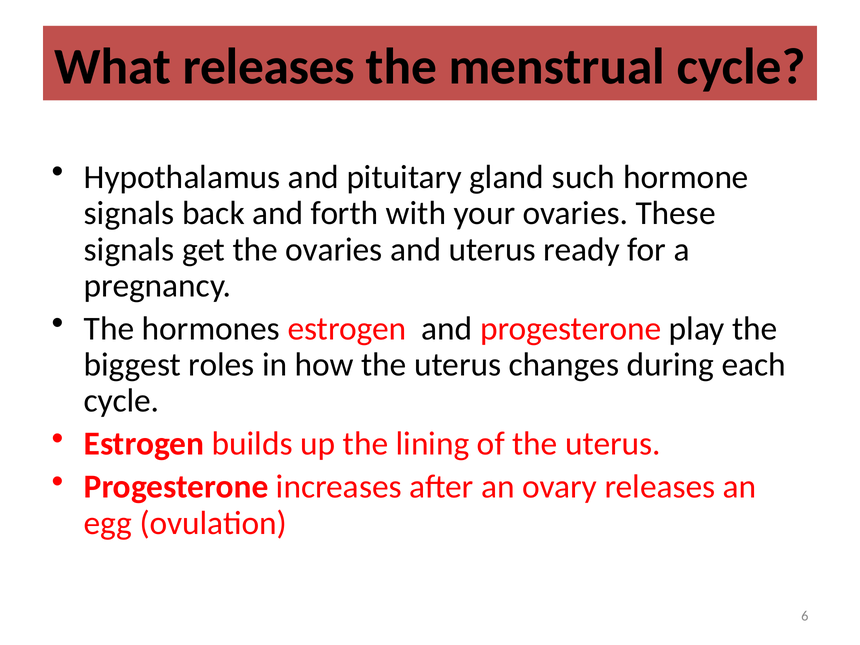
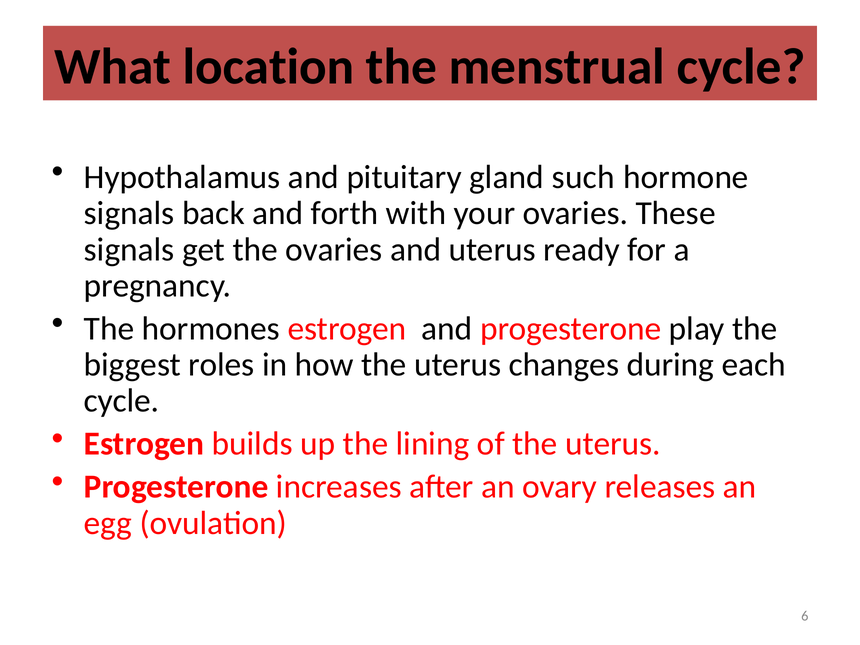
What releases: releases -> location
